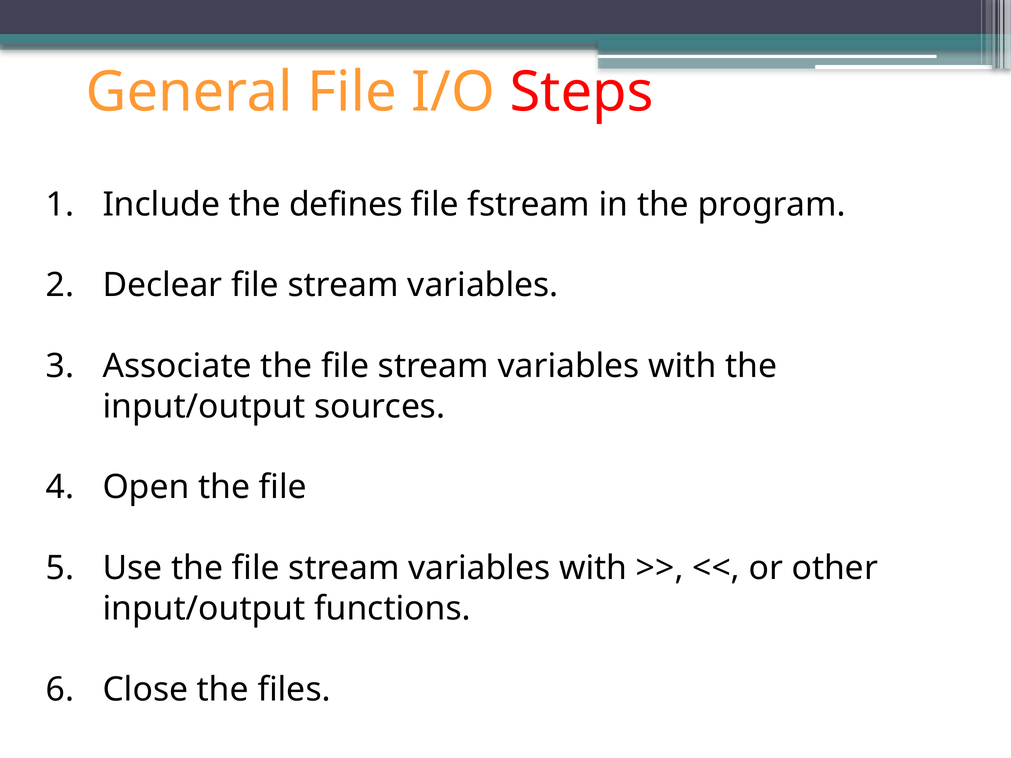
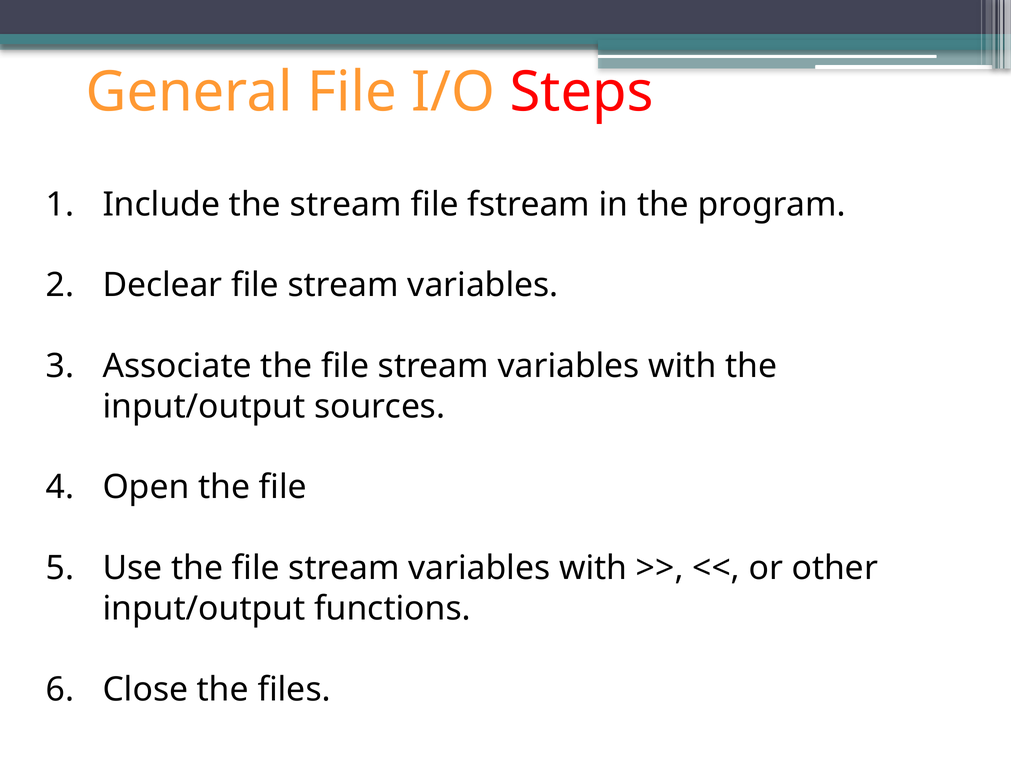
the defines: defines -> stream
